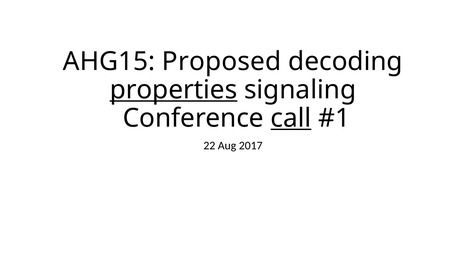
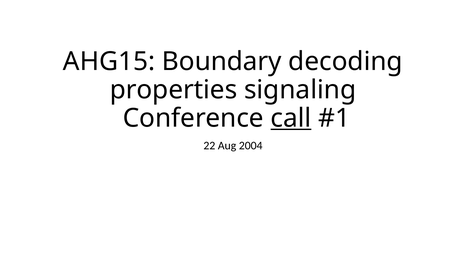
Proposed: Proposed -> Boundary
properties underline: present -> none
2017: 2017 -> 2004
